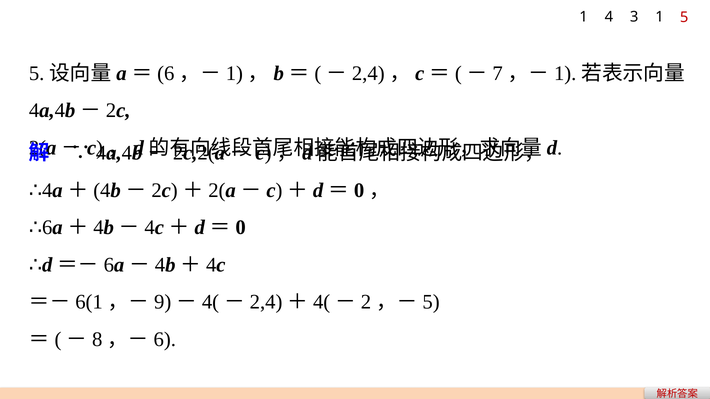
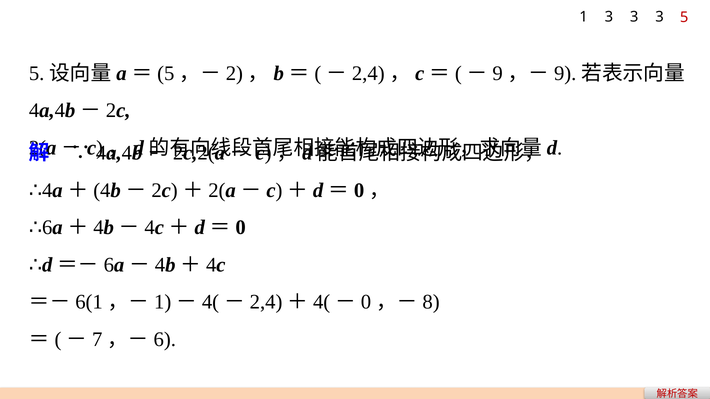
1 4: 4 -> 3
1 at (660, 17): 1 -> 3
6 at (166, 74): 6 -> 5
1 at (234, 74): 1 -> 2
7 at (498, 74): 7 -> 9
1 at (565, 74): 1 -> 9
9 at (163, 302): 9 -> 1
2 at (366, 302): 2 -> 0
5 at (431, 302): 5 -> 8
8: 8 -> 7
